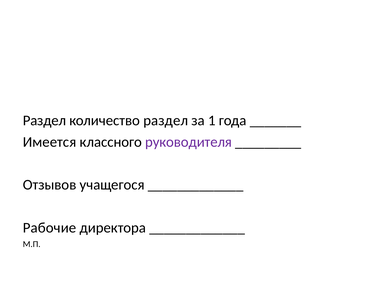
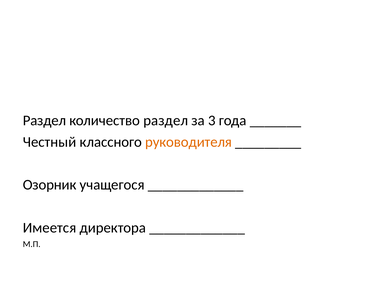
1: 1 -> 3
Имеется: Имеется -> Честный
руководителя colour: purple -> orange
Отзывов: Отзывов -> Озорник
Рабочие: Рабочие -> Имеется
